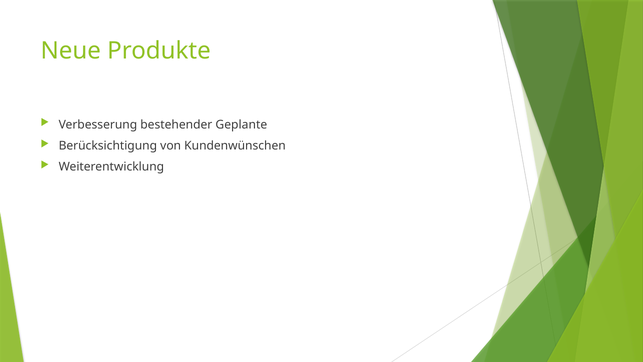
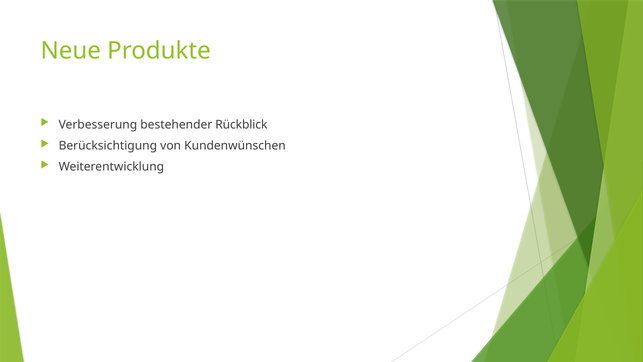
Geplante: Geplante -> Rückblick
